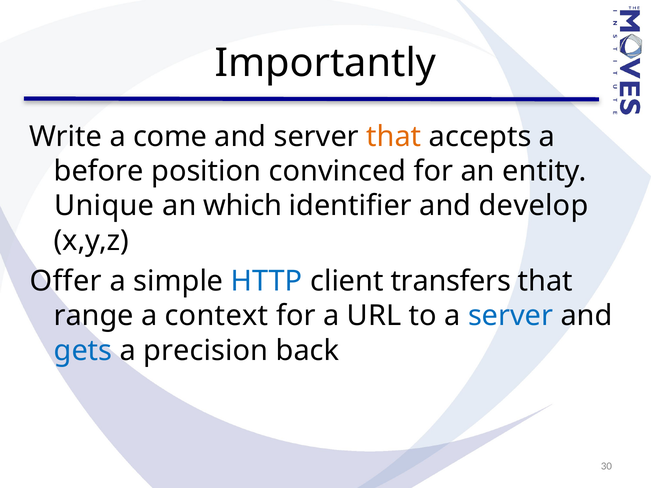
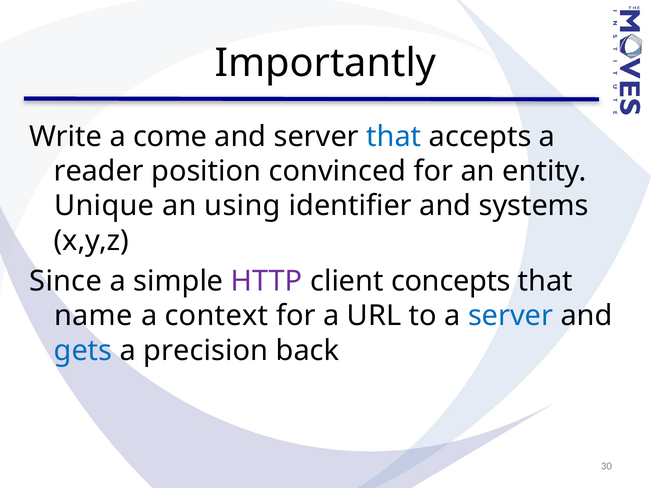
that at (394, 137) colour: orange -> blue
before: before -> reader
which: which -> using
develop: develop -> systems
Offer: Offer -> Since
HTTP colour: blue -> purple
transfers: transfers -> concepts
range: range -> name
